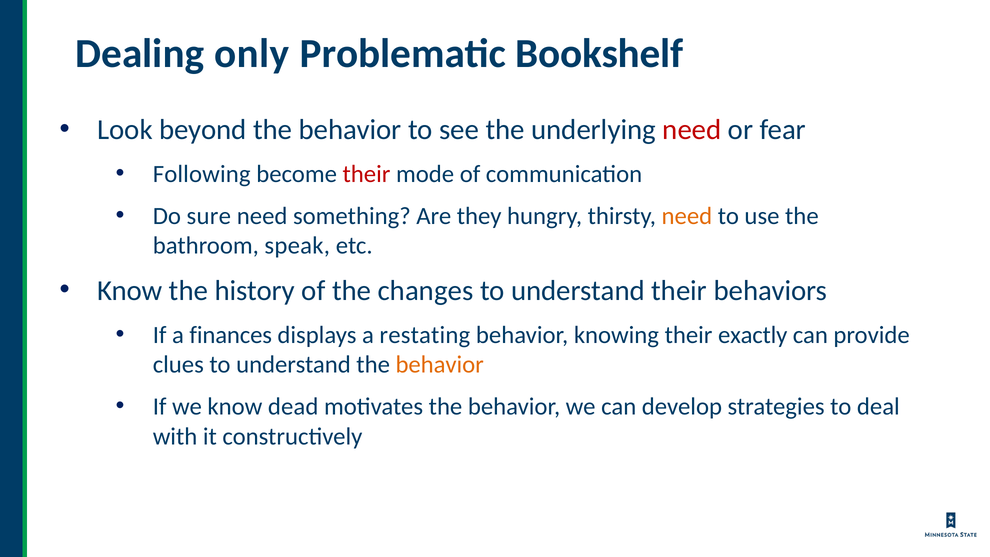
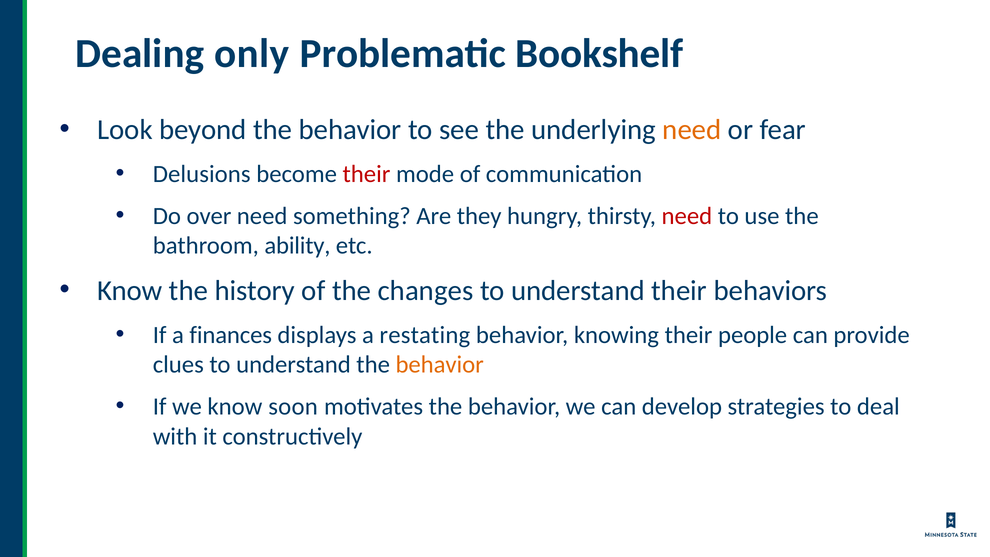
need at (692, 130) colour: red -> orange
Following: Following -> Delusions
sure: sure -> over
need at (687, 216) colour: orange -> red
speak: speak -> ability
exactly: exactly -> people
dead: dead -> soon
